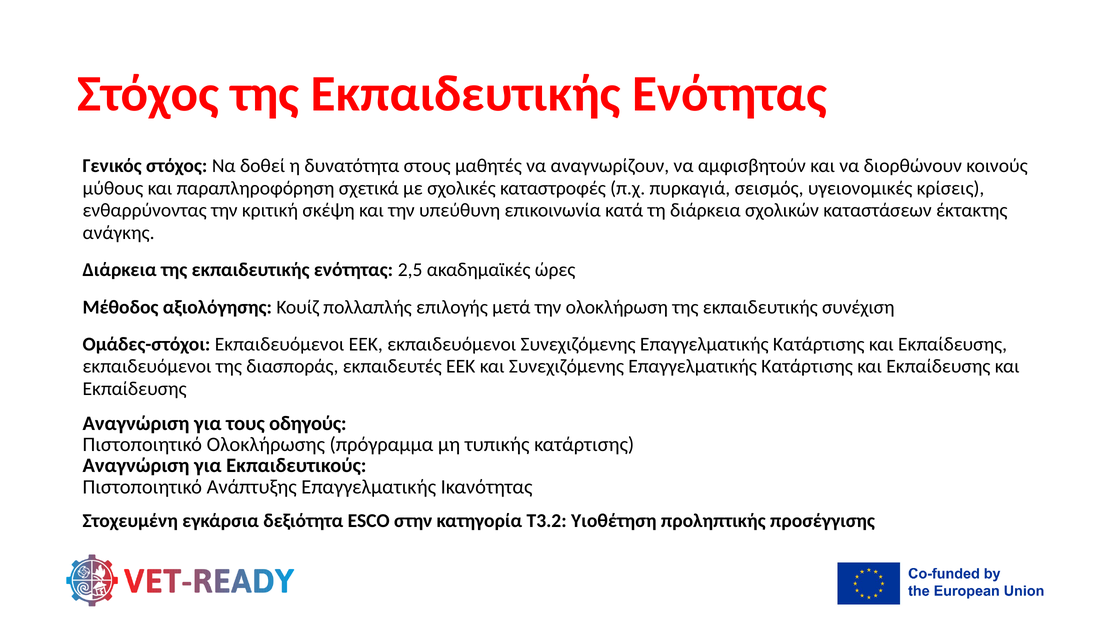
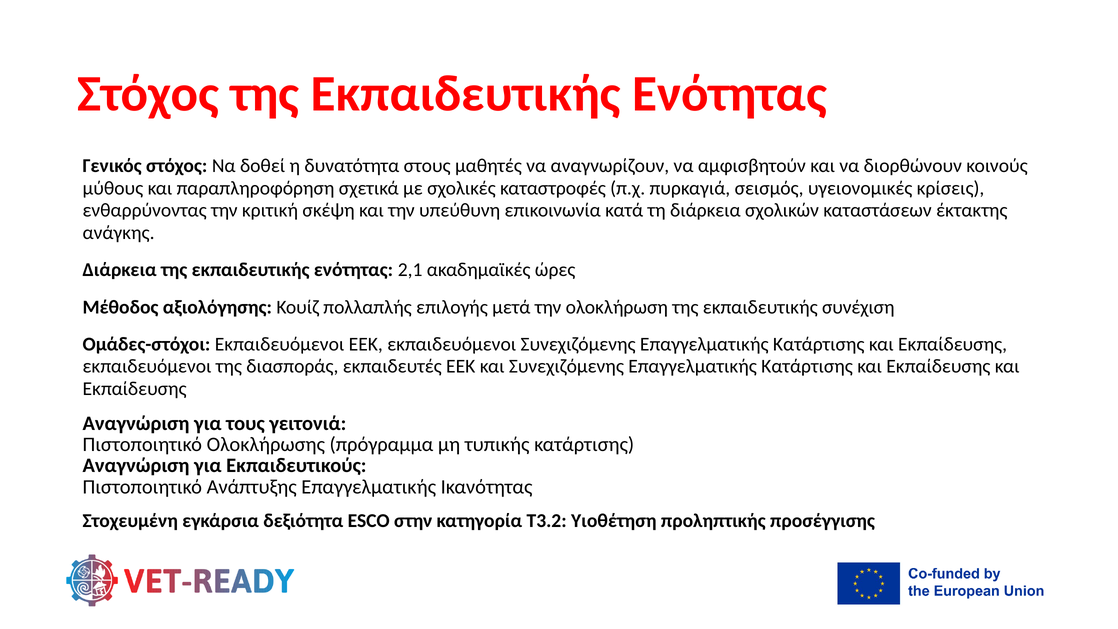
2,5: 2,5 -> 2,1
οδηγούς: οδηγούς -> γειτονιά
